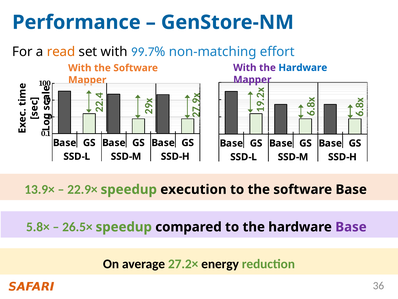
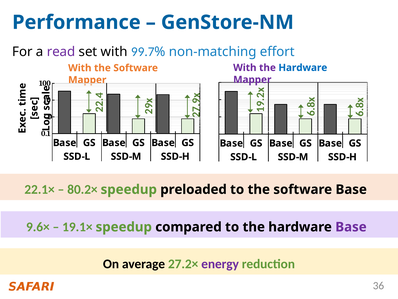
read colour: orange -> purple
13.9×: 13.9× -> 22.1×
22.9×: 22.9× -> 80.2×
execution: execution -> preloaded
5.8×: 5.8× -> 9.6×
26.5×: 26.5× -> 19.1×
energy colour: black -> purple
